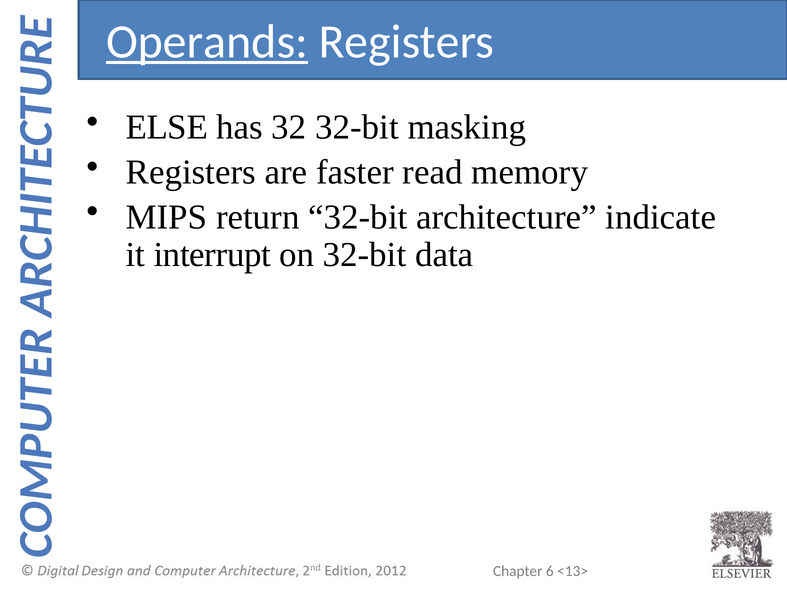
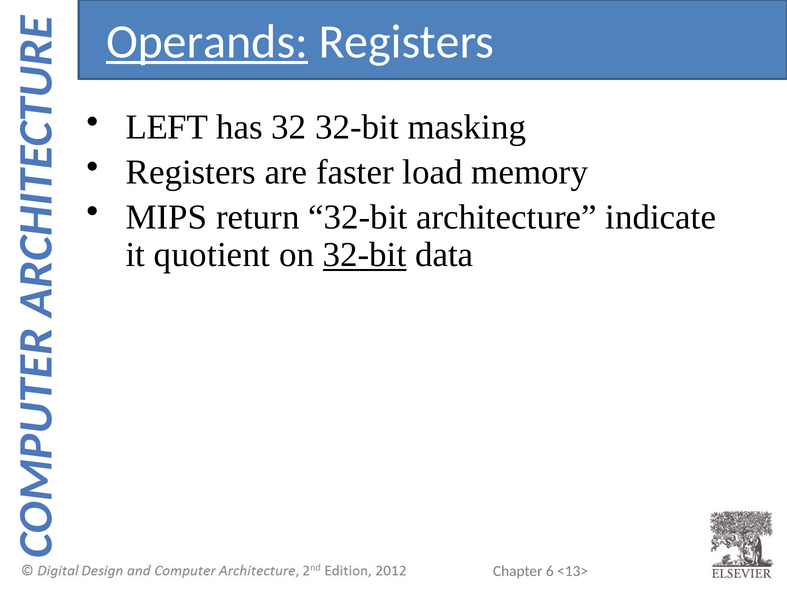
ELSE: ELSE -> LEFT
read: read -> load
interrupt: interrupt -> quotient
32-bit at (365, 255) underline: none -> present
